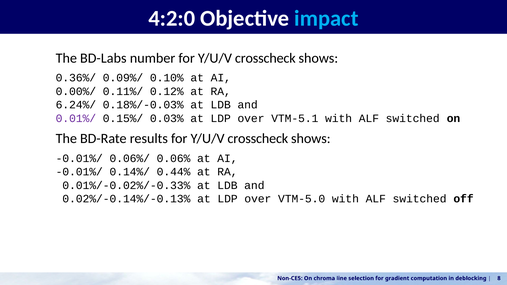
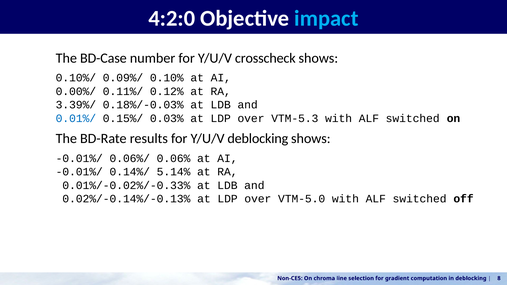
BD-Labs: BD-Labs -> BD-Case
0.36%/: 0.36%/ -> 0.10%/
6.24%/: 6.24%/ -> 3.39%/
0.01%/ colour: purple -> blue
VTM-5.1: VTM-5.1 -> VTM-5.3
results for Y/U/V crosscheck: crosscheck -> deblocking
0.44%: 0.44% -> 5.14%
